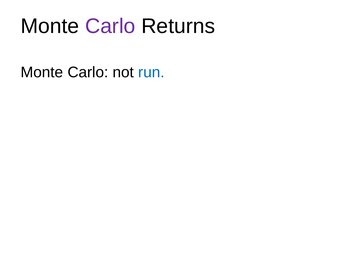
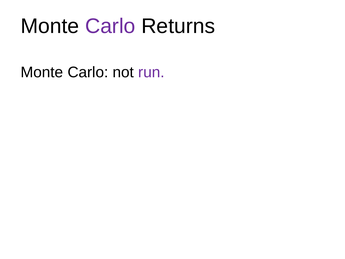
run colour: blue -> purple
